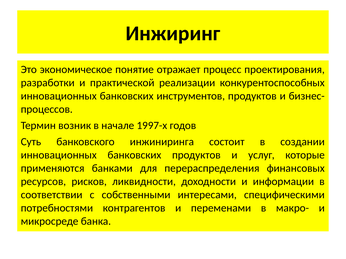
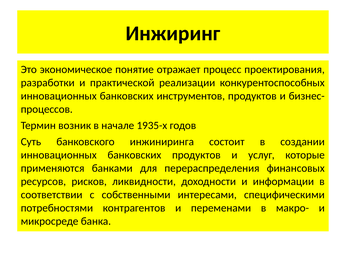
1997-х: 1997-х -> 1935-х
